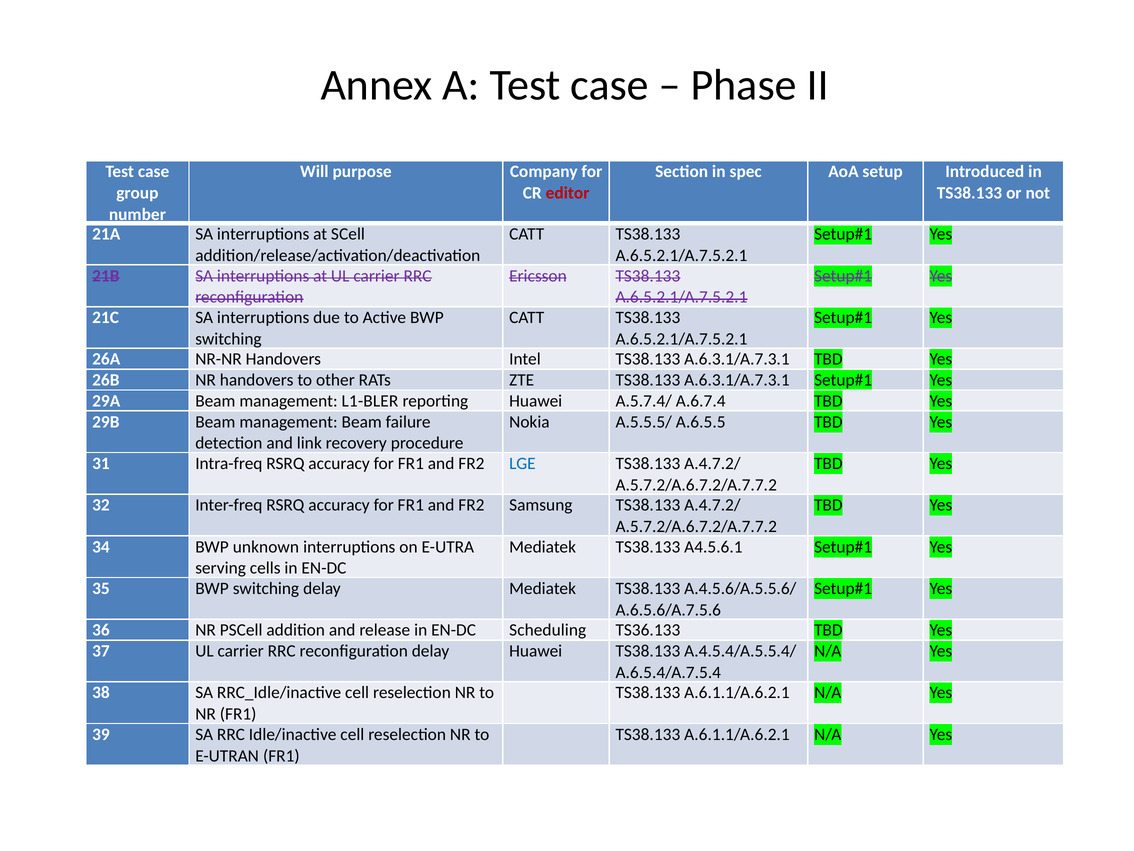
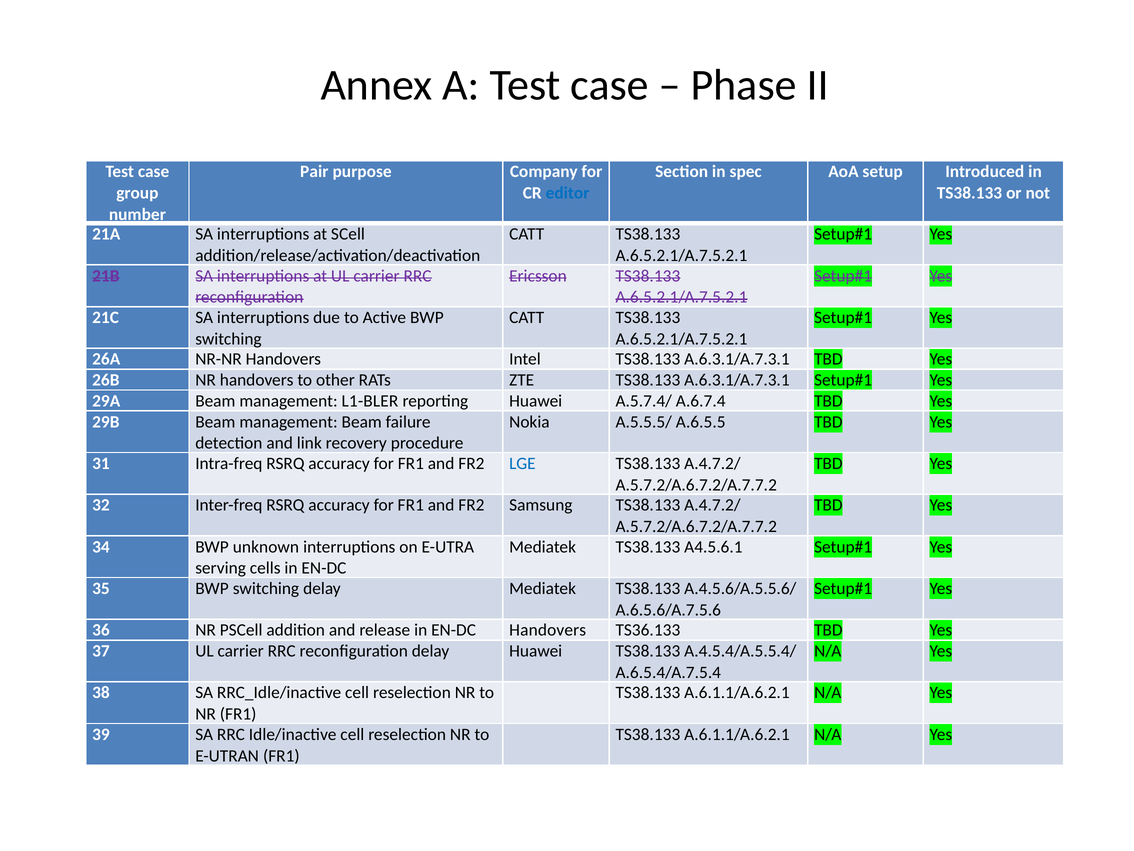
Will: Will -> Pair
editor colour: red -> blue
EN-DC Scheduling: Scheduling -> Handovers
